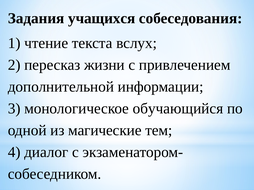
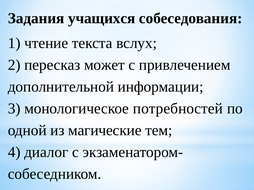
жизни: жизни -> может
обучающийся: обучающийся -> потребностей
